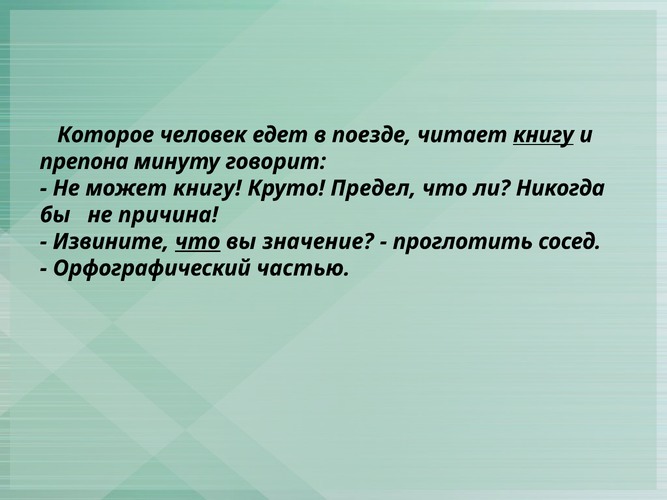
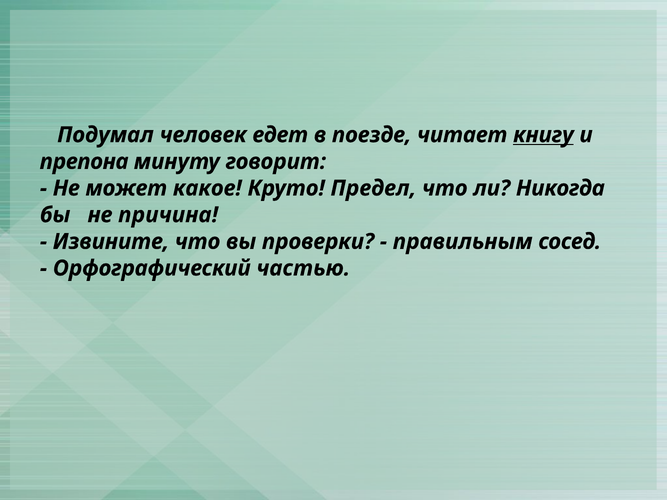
Которое: Которое -> Подумал
может книгу: книгу -> какое
что at (198, 242) underline: present -> none
значение: значение -> проверки
проглотить: проглотить -> правильным
